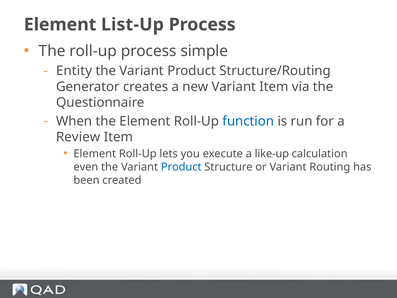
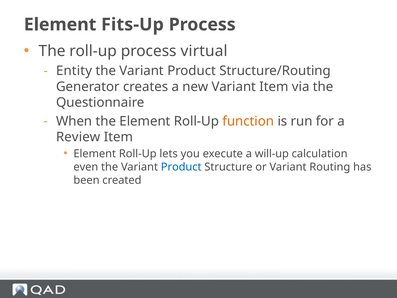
List-Up: List-Up -> Fits-Up
simple: simple -> virtual
function colour: blue -> orange
like-up: like-up -> will-up
